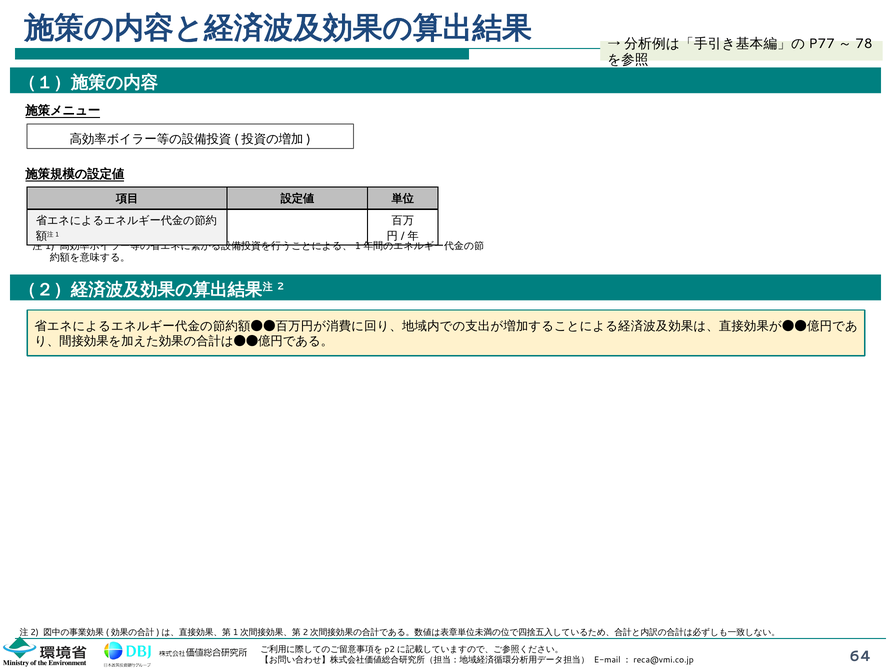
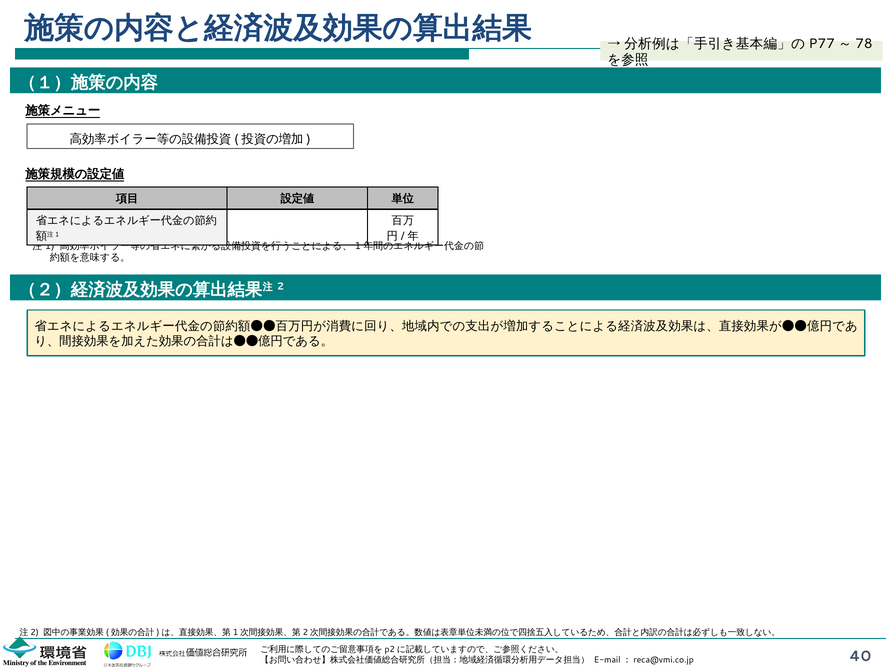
64: 64 -> 40
